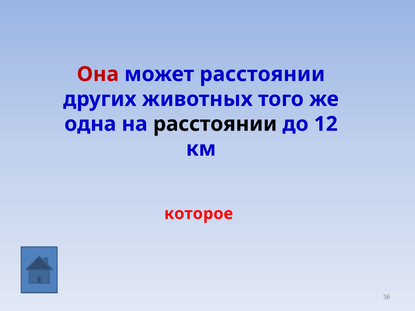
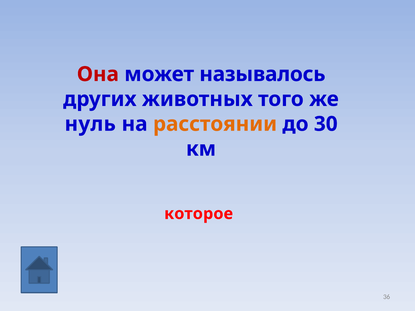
может расстоянии: расстоянии -> называлось
одна: одна -> нуль
расстоянии at (215, 124) colour: black -> orange
12: 12 -> 30
